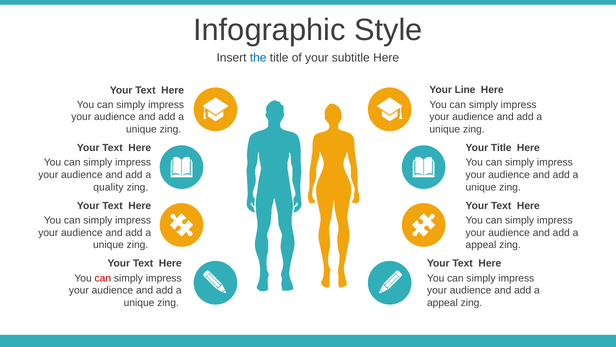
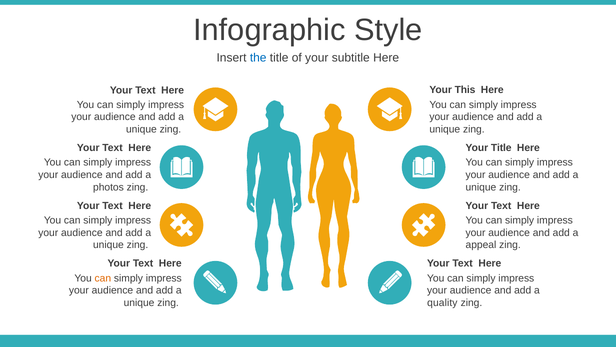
Line: Line -> This
quality: quality -> photos
can at (103, 278) colour: red -> orange
appeal at (442, 302): appeal -> quality
